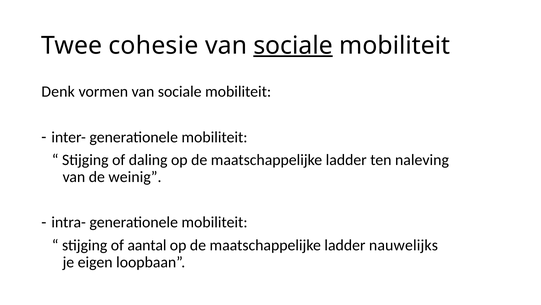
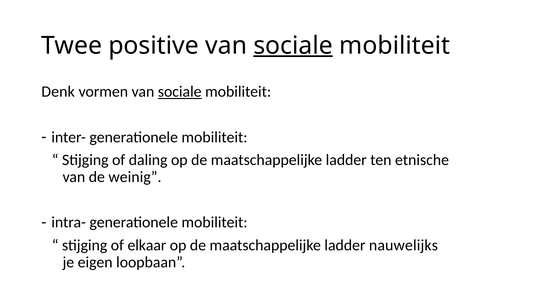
cohesie: cohesie -> positive
sociale at (180, 91) underline: none -> present
naleving: naleving -> etnische
aantal: aantal -> elkaar
